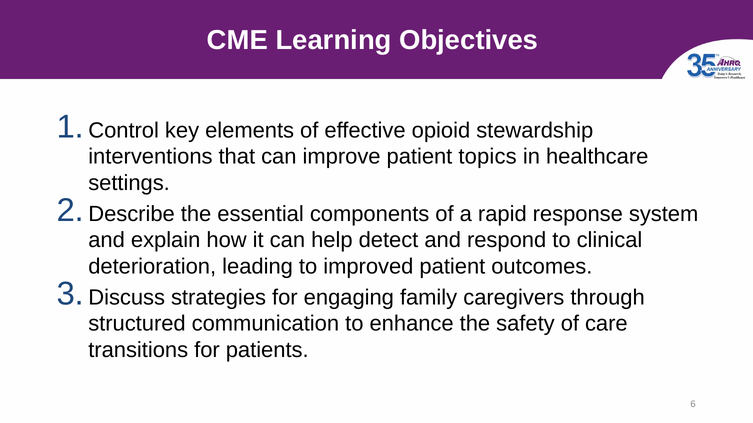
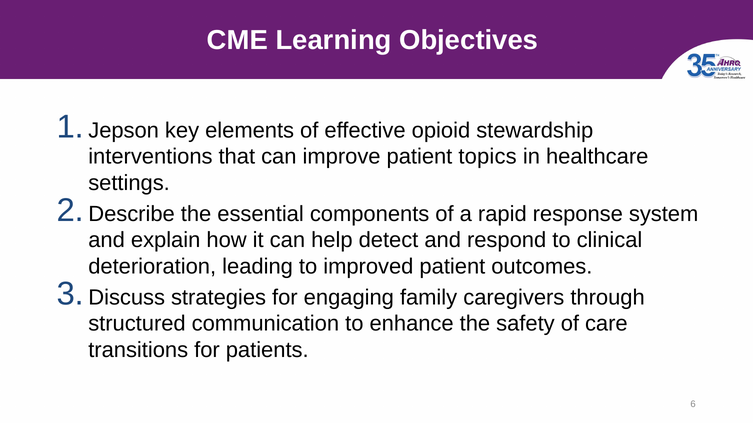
Control: Control -> Jepson
